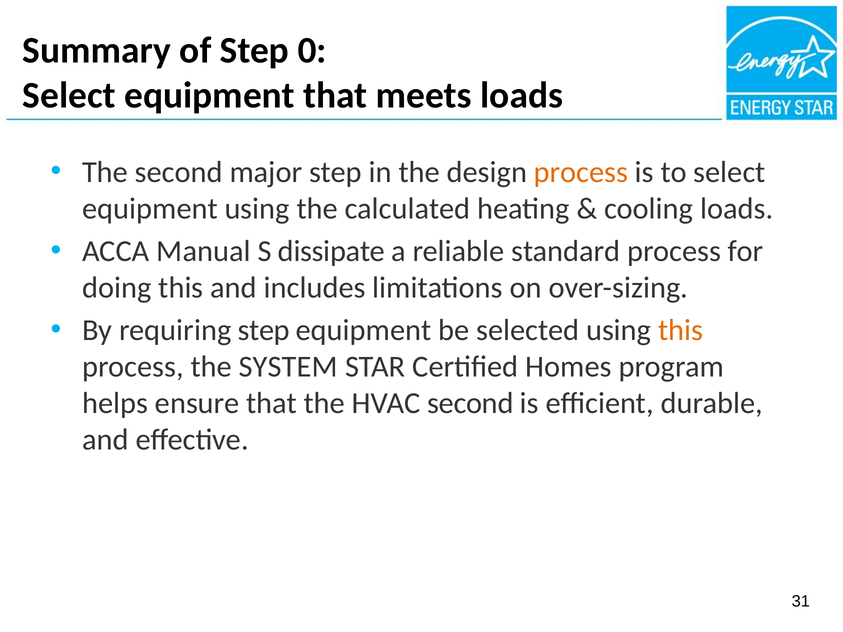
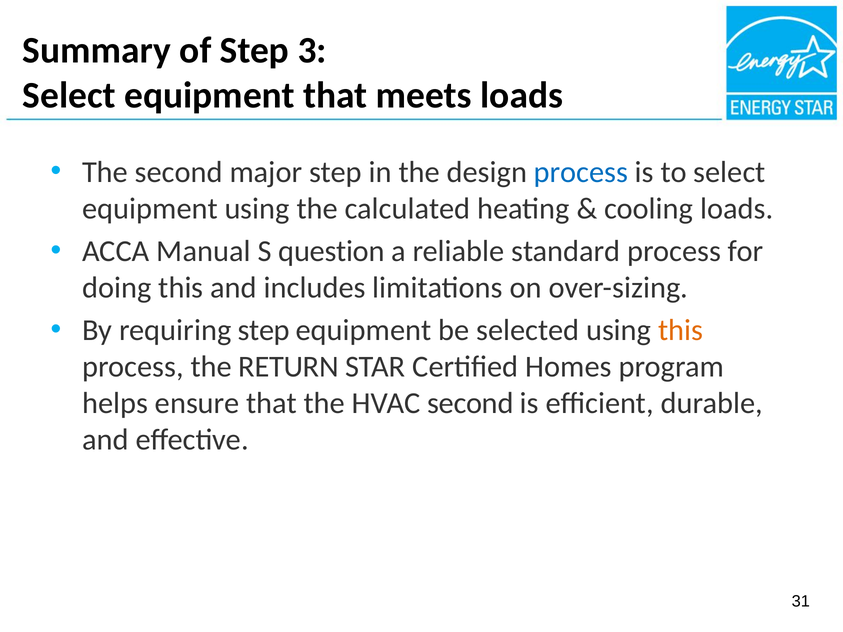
0: 0 -> 3
process at (581, 172) colour: orange -> blue
dissipate: dissipate -> question
SYSTEM: SYSTEM -> RETURN
